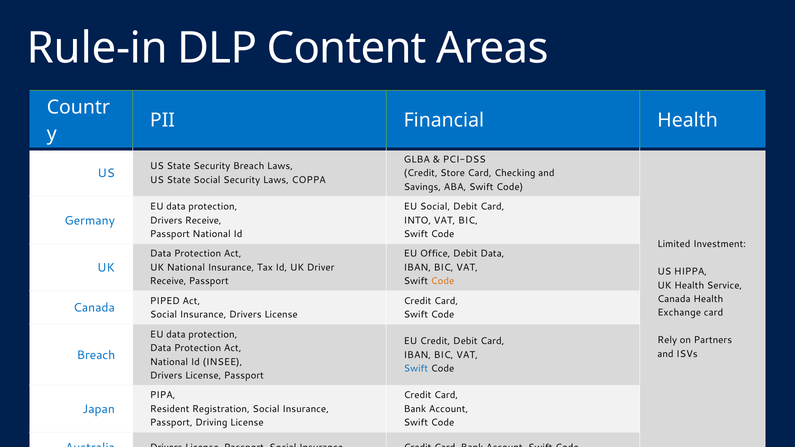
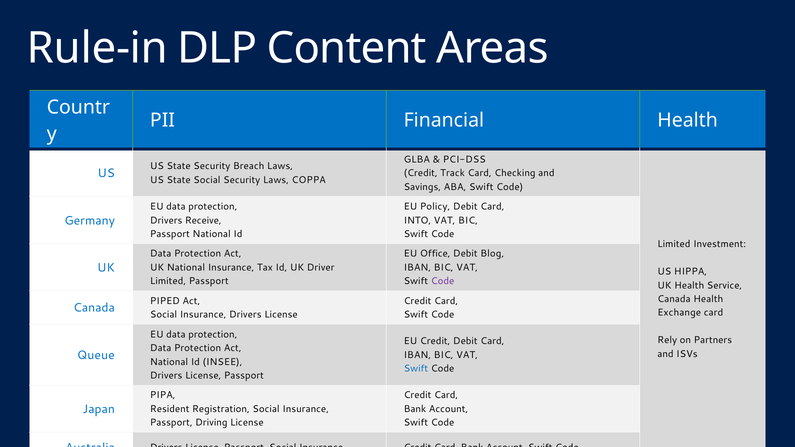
Store: Store -> Track
EU Social: Social -> Policy
Debit Data: Data -> Blog
Receive at (168, 281): Receive -> Limited
Code at (443, 281) colour: orange -> purple
Breach at (96, 355): Breach -> Queue
